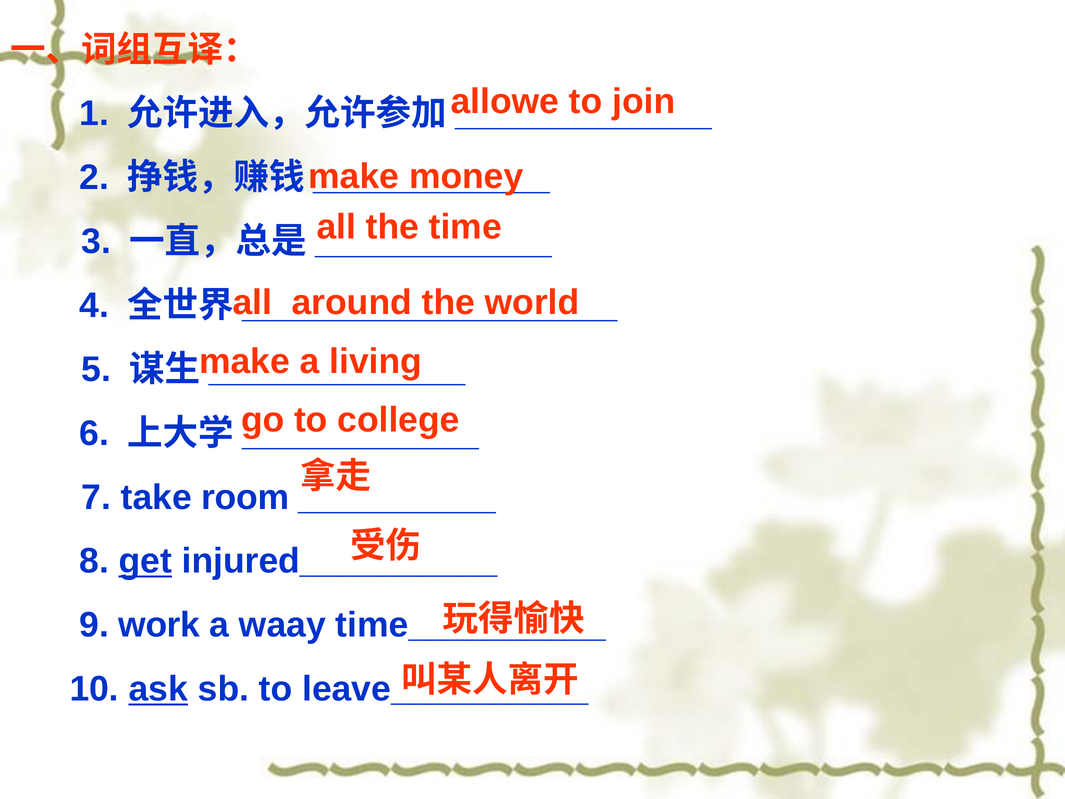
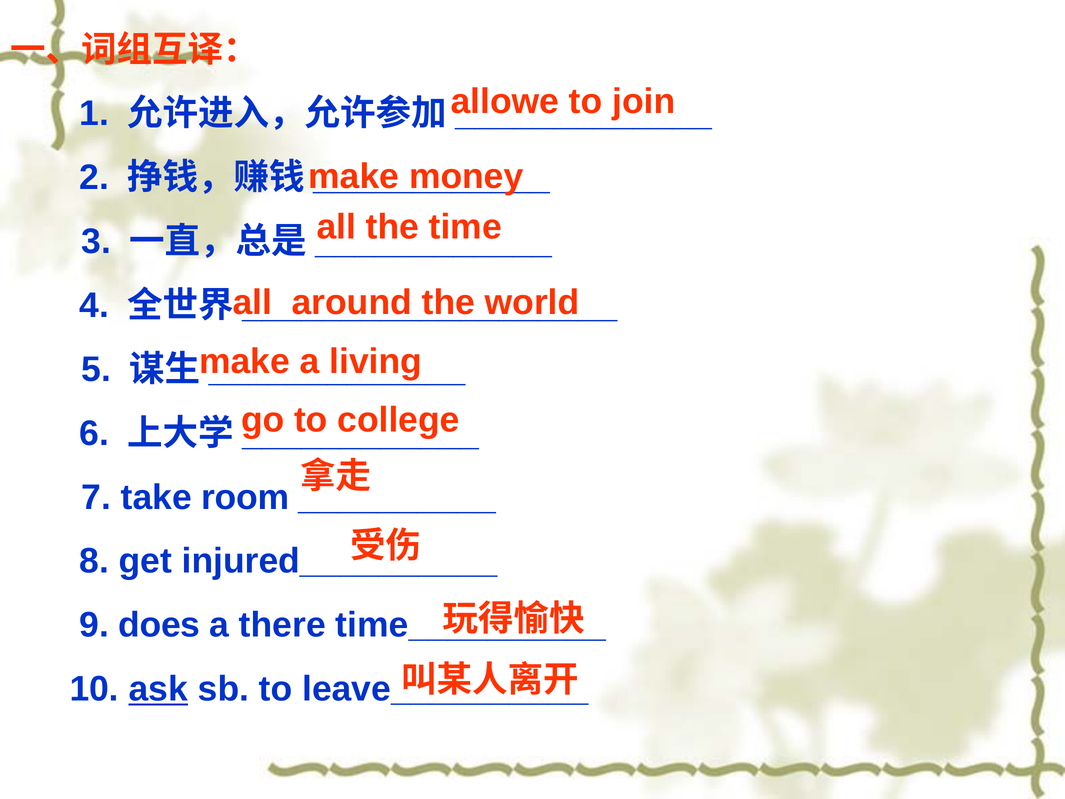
get underline: present -> none
work: work -> does
waay: waay -> there
